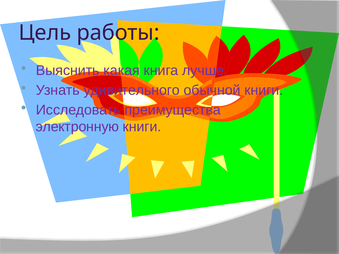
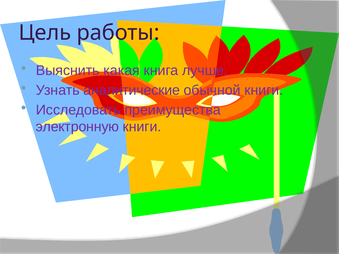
удивительного: удивительного -> аналитические
